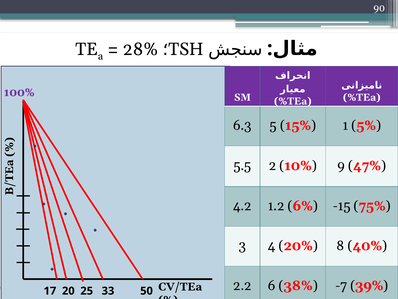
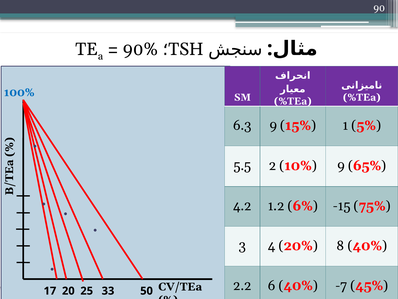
28%: 28% -> 90%
100% colour: purple -> blue
6.3 5: 5 -> 9
47%: 47% -> 65%
38% at (298, 285): 38% -> 40%
39%: 39% -> 45%
